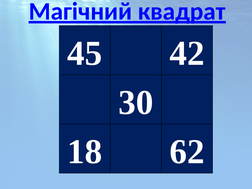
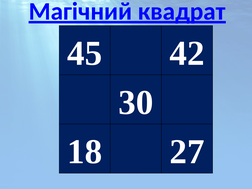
62: 62 -> 27
